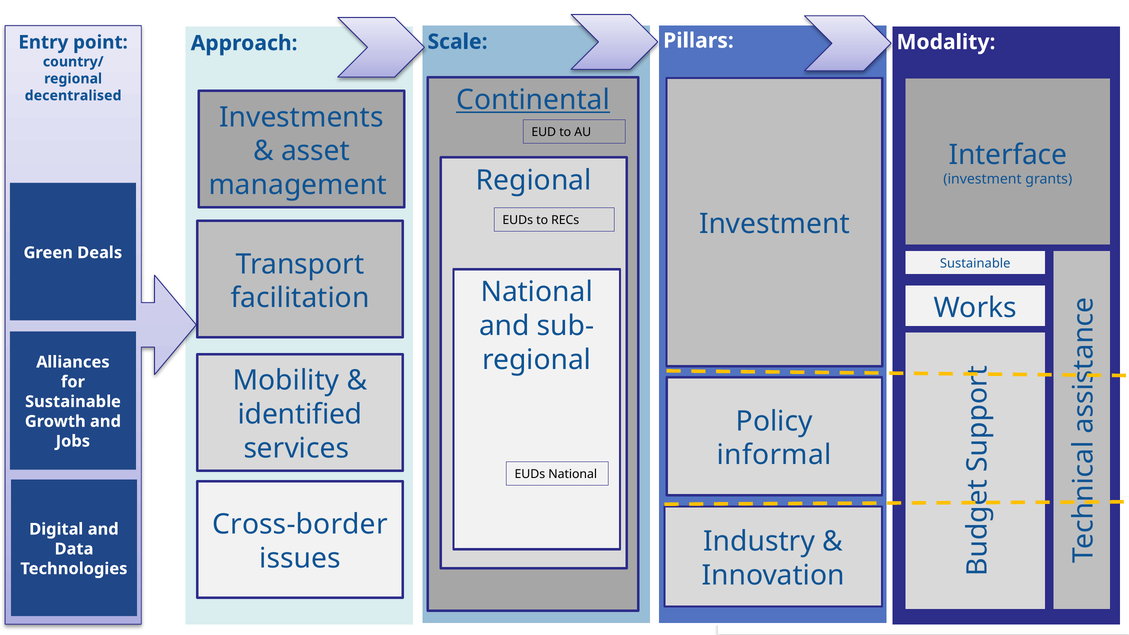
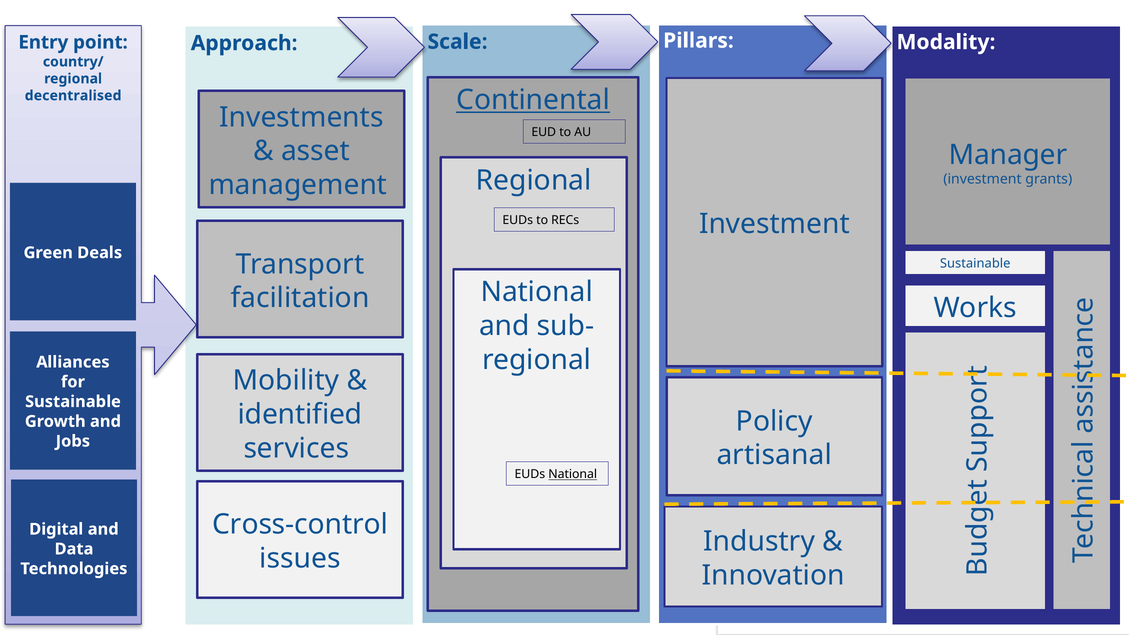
Interface: Interface -> Manager
informal: informal -> artisanal
National at (573, 474) underline: none -> present
Cross-border: Cross-border -> Cross-control
